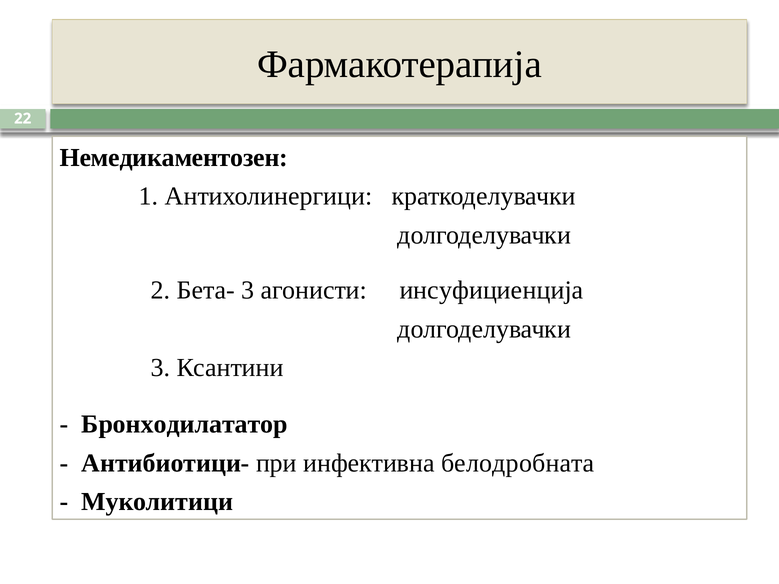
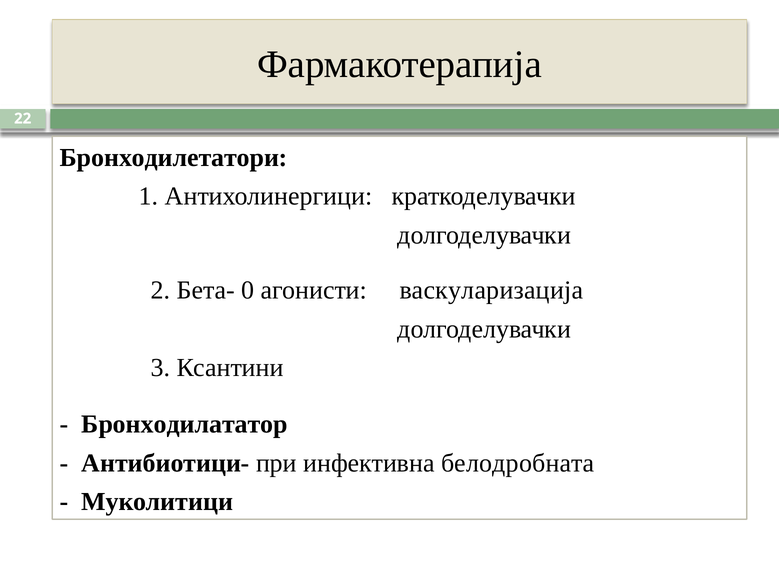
Немедикаментозен: Немедикаментозен -> Бронходилетатори
Бета- 3: 3 -> 0
инсуфициенција: инсуфициенција -> васкуларизација
